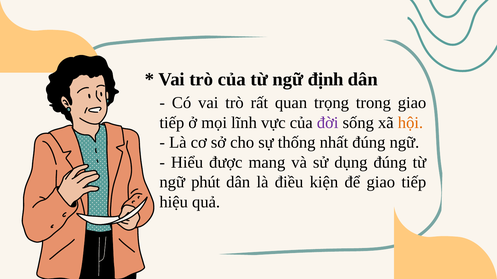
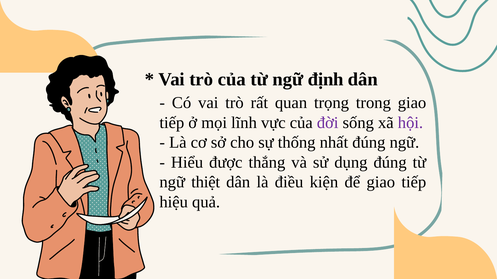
hội colour: orange -> purple
mang: mang -> thắng
phút: phút -> thiệt
